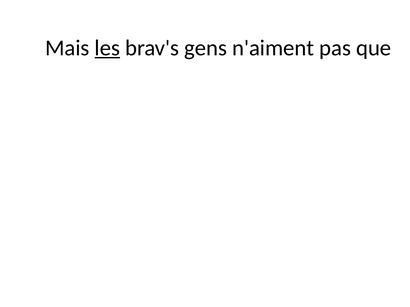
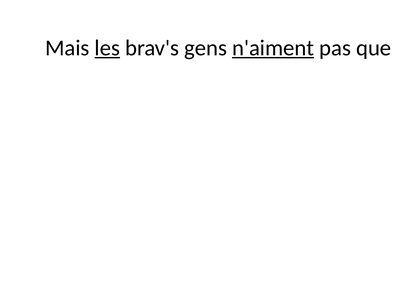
n'aiment underline: none -> present
